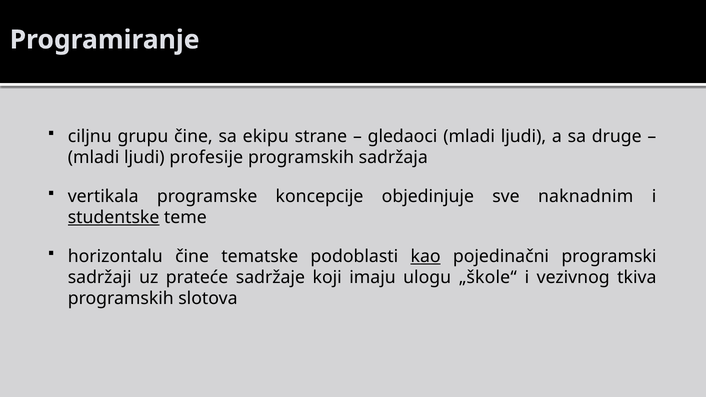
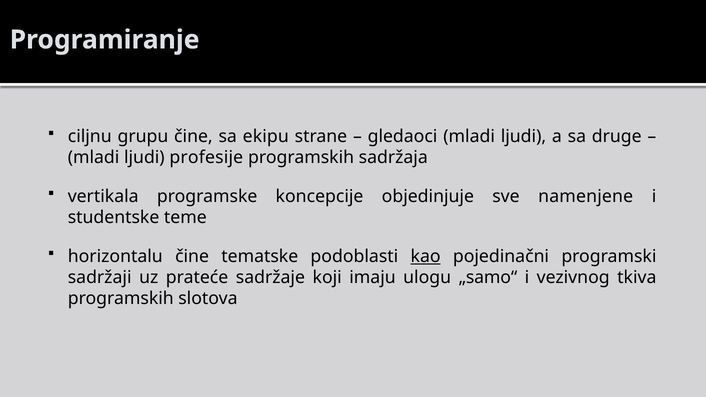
naknadnim: naknadnim -> namenjene
studentske underline: present -> none
„škole“: „škole“ -> „samo“
